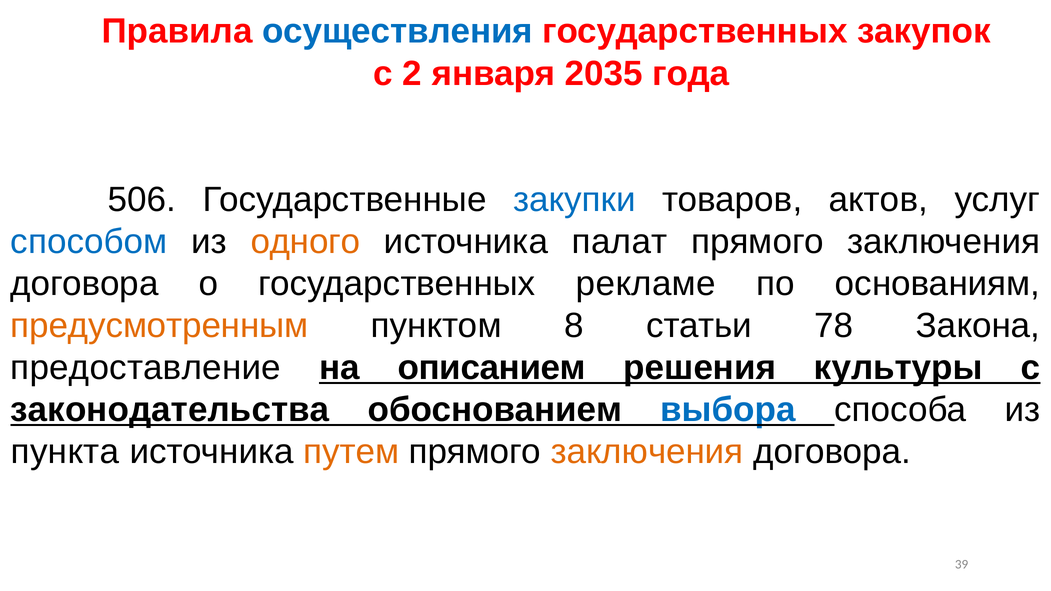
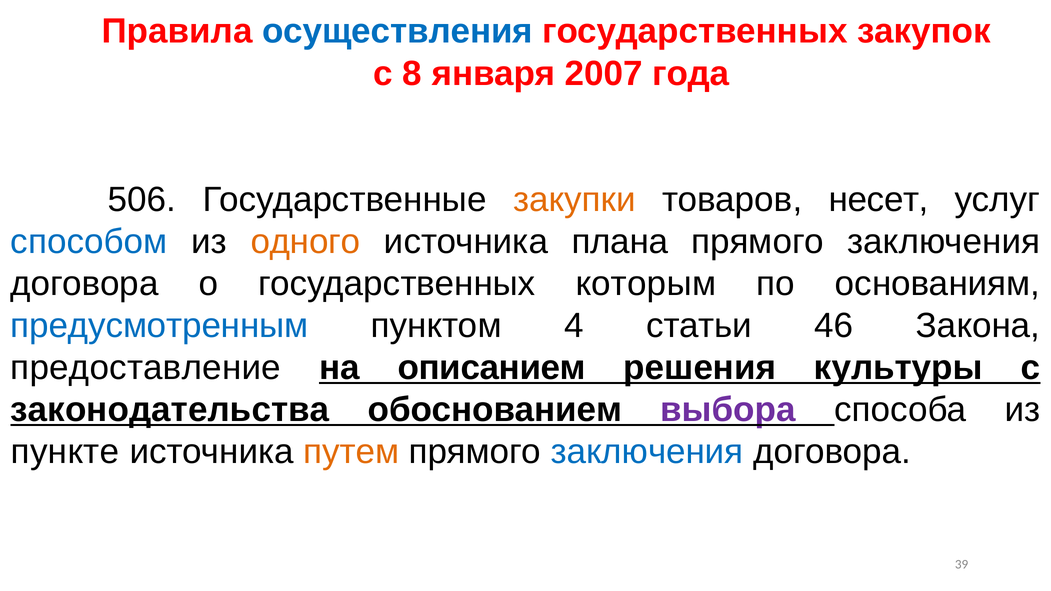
2: 2 -> 8
2035: 2035 -> 2007
закупки colour: blue -> orange
актов: актов -> несет
палат: палат -> плана
рекламе: рекламе -> которым
предусмотренным colour: orange -> blue
8: 8 -> 4
78: 78 -> 46
выбора colour: blue -> purple
пункта: пункта -> пункте
заключения at (647, 452) colour: orange -> blue
